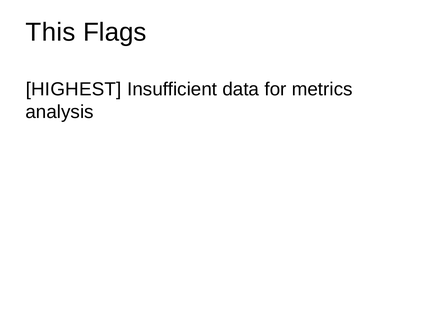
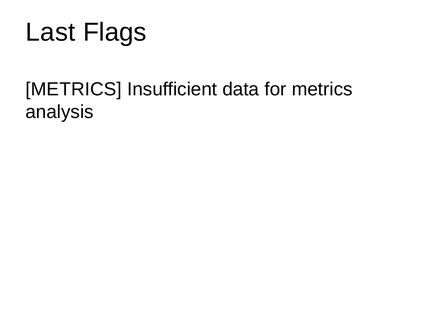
This: This -> Last
HIGHEST at (74, 89): HIGHEST -> METRICS
